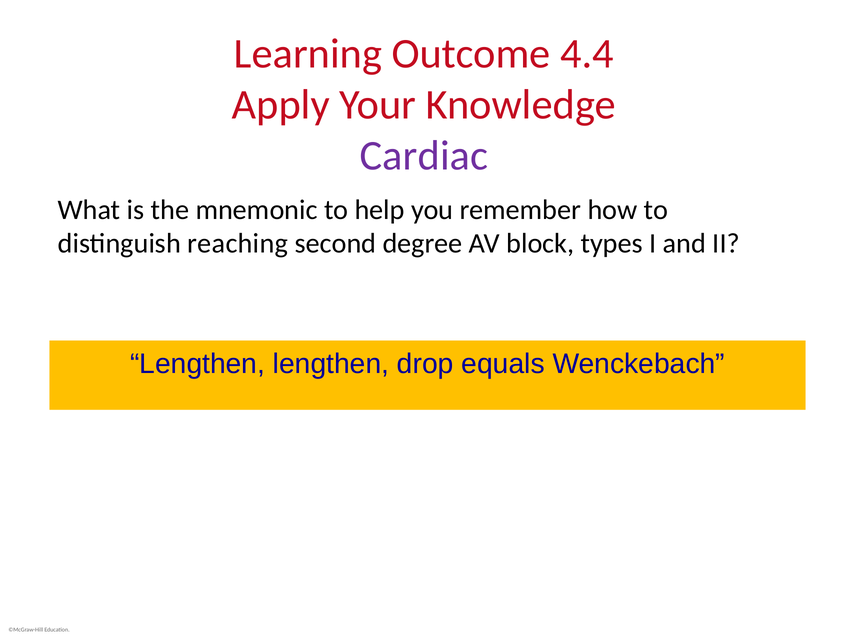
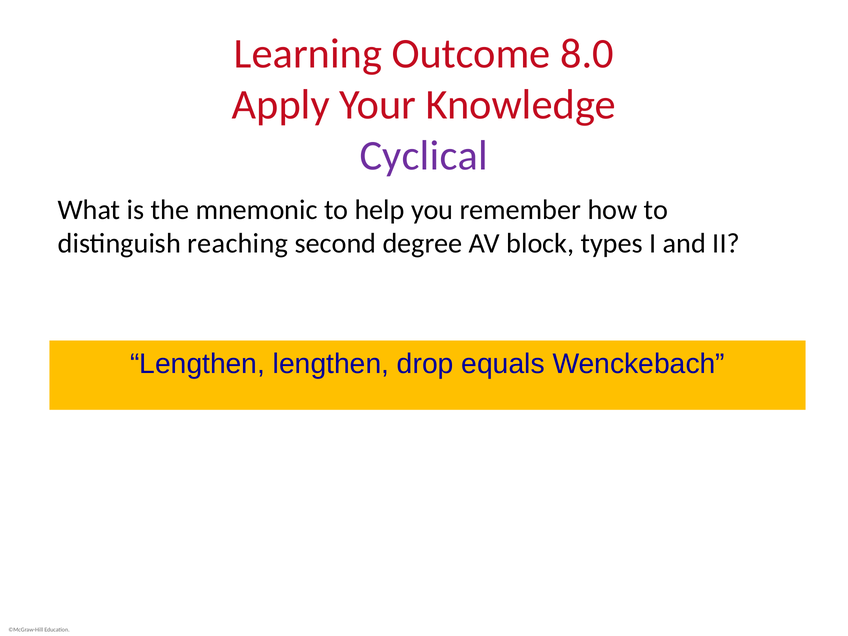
4.4: 4.4 -> 8.0
Cardiac: Cardiac -> Cyclical
